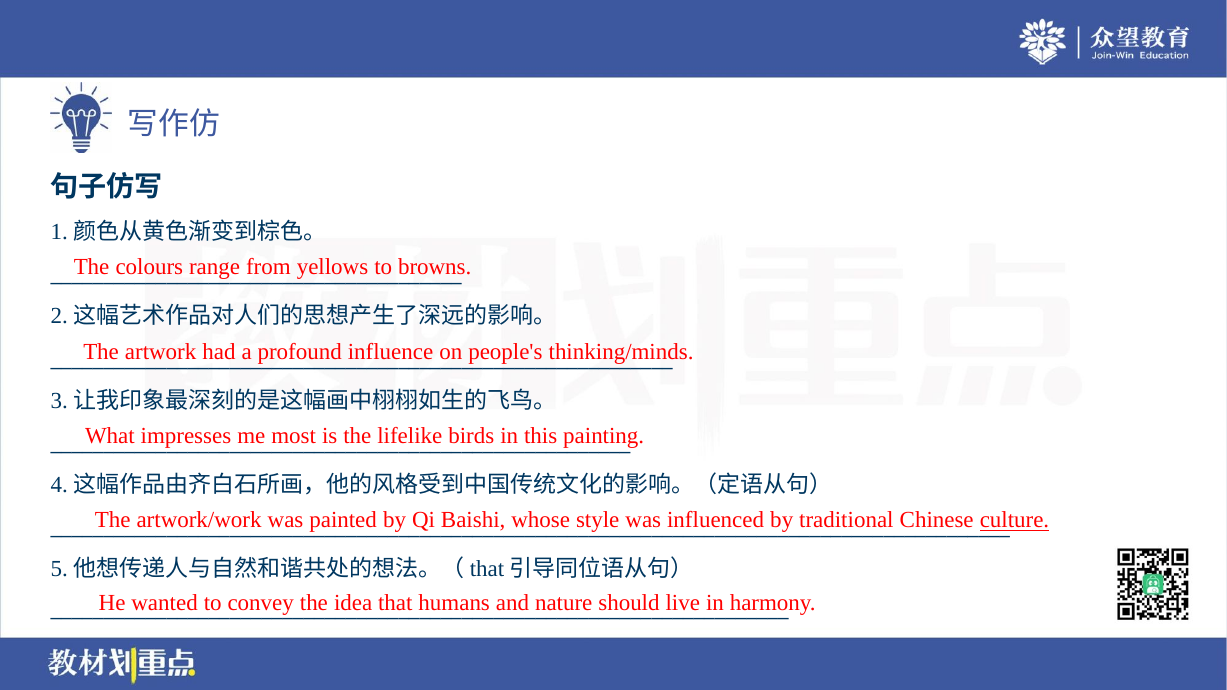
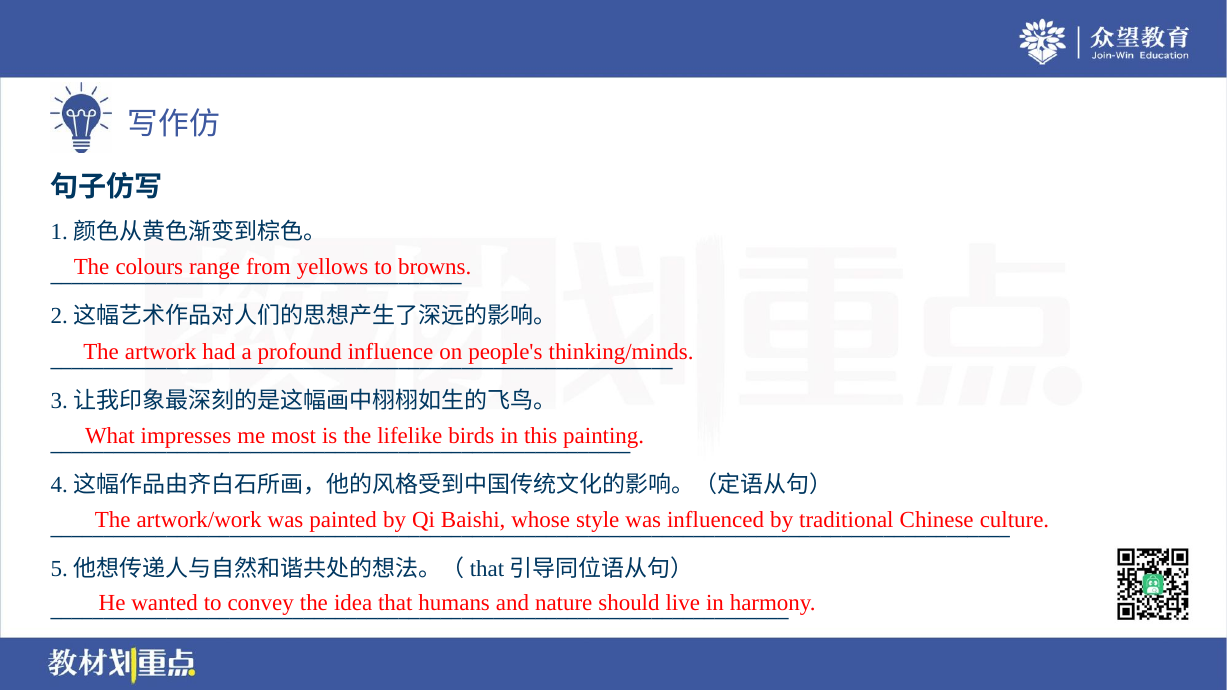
culture underline: present -> none
